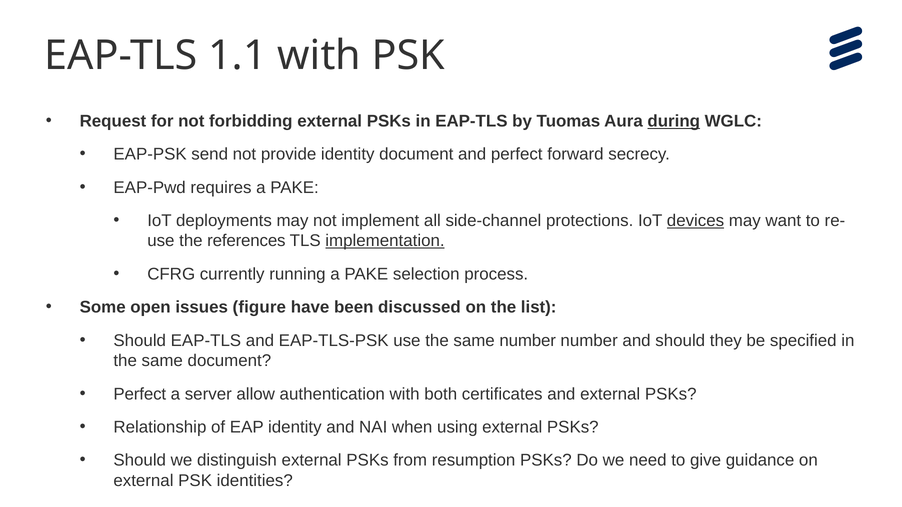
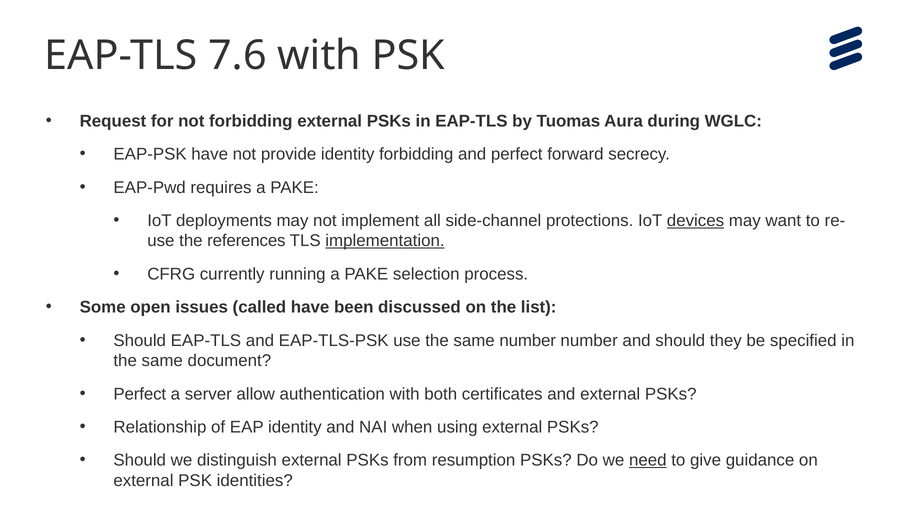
1.1: 1.1 -> 7.6
during underline: present -> none
EAP-PSK send: send -> have
identity document: document -> forbidding
figure: figure -> called
need underline: none -> present
